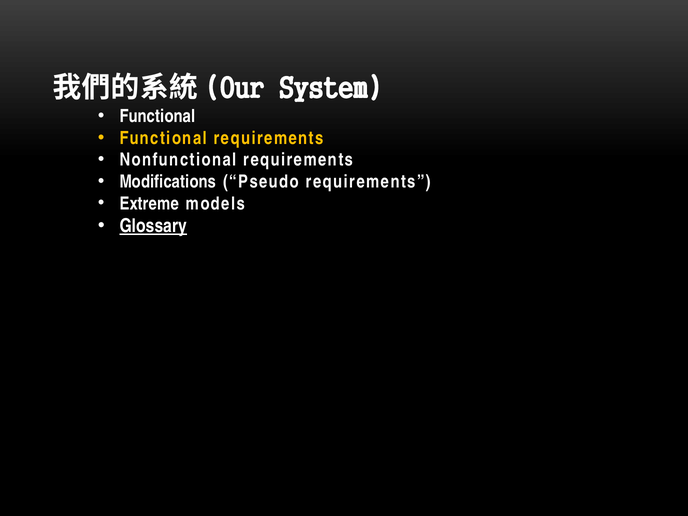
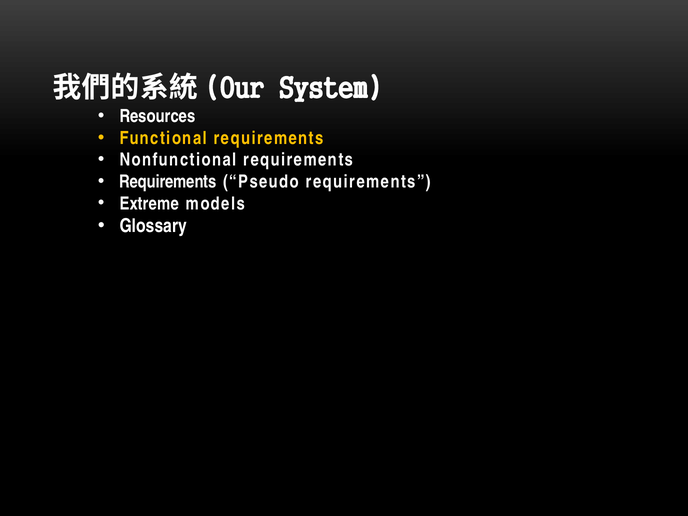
Functional at (157, 116): Functional -> Resources
Modifications at (168, 182): Modifications -> Requirements
Glossary underline: present -> none
